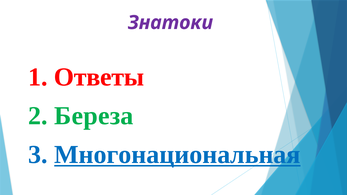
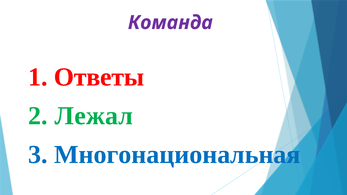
Знатоки: Знатоки -> Команда
Береза: Береза -> Лежал
Многонациональная underline: present -> none
